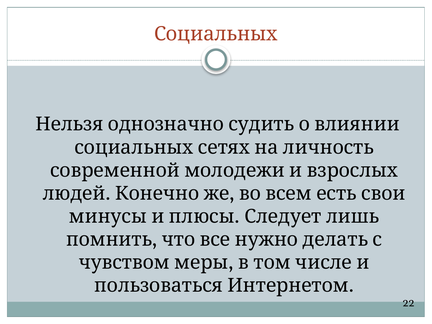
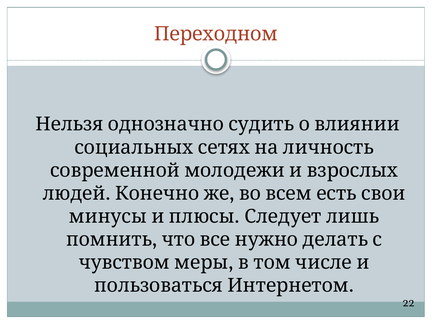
Социальных: Социальных -> Переходном
